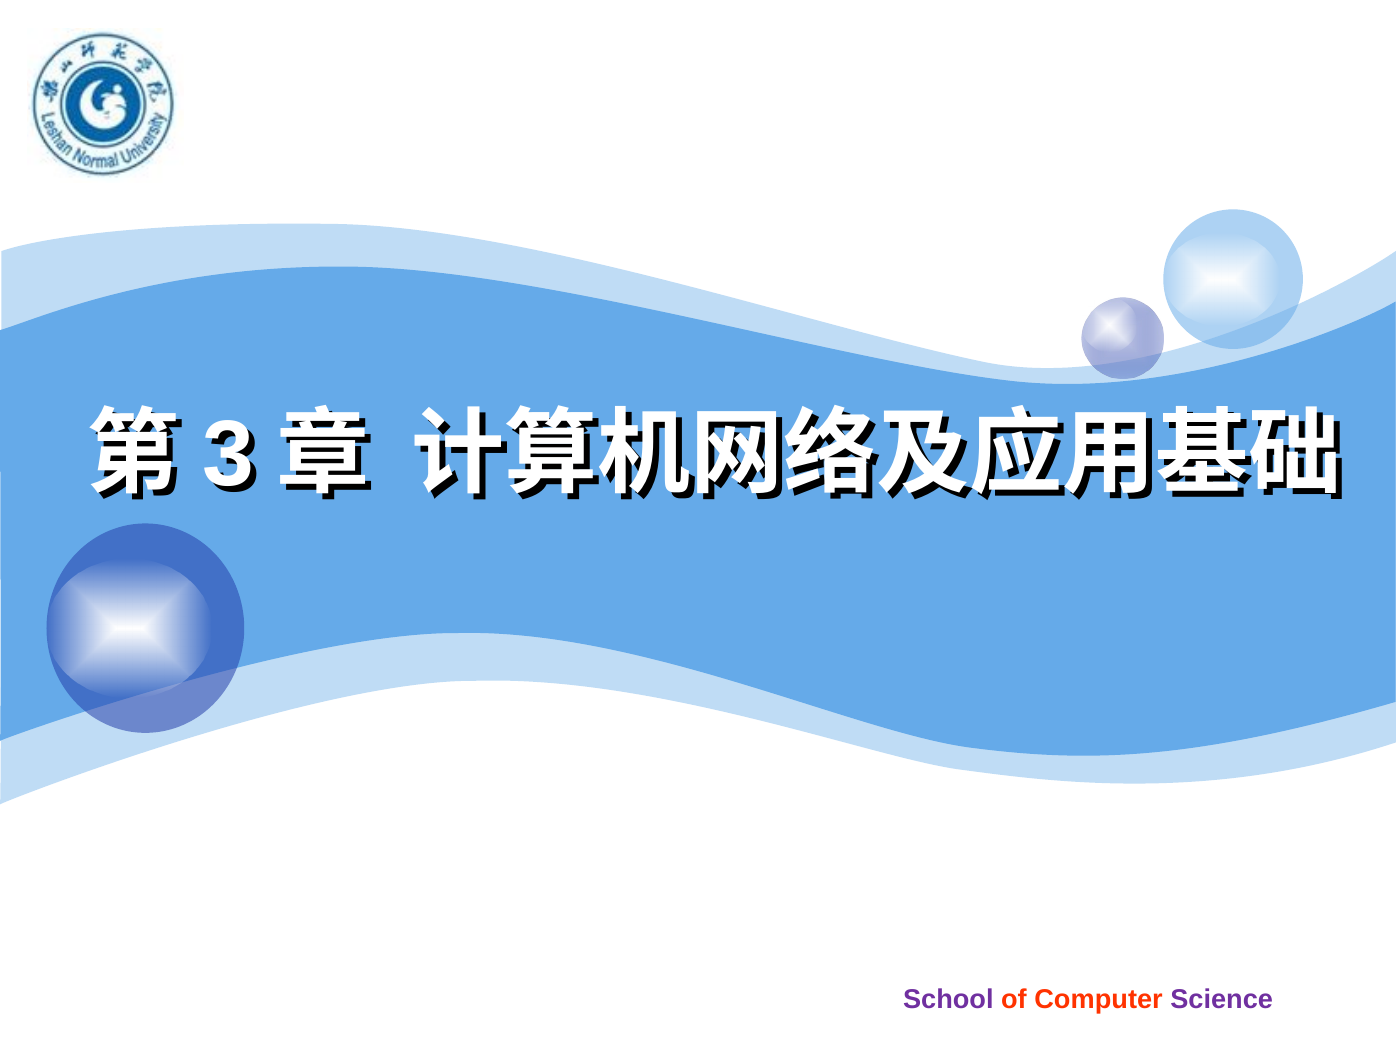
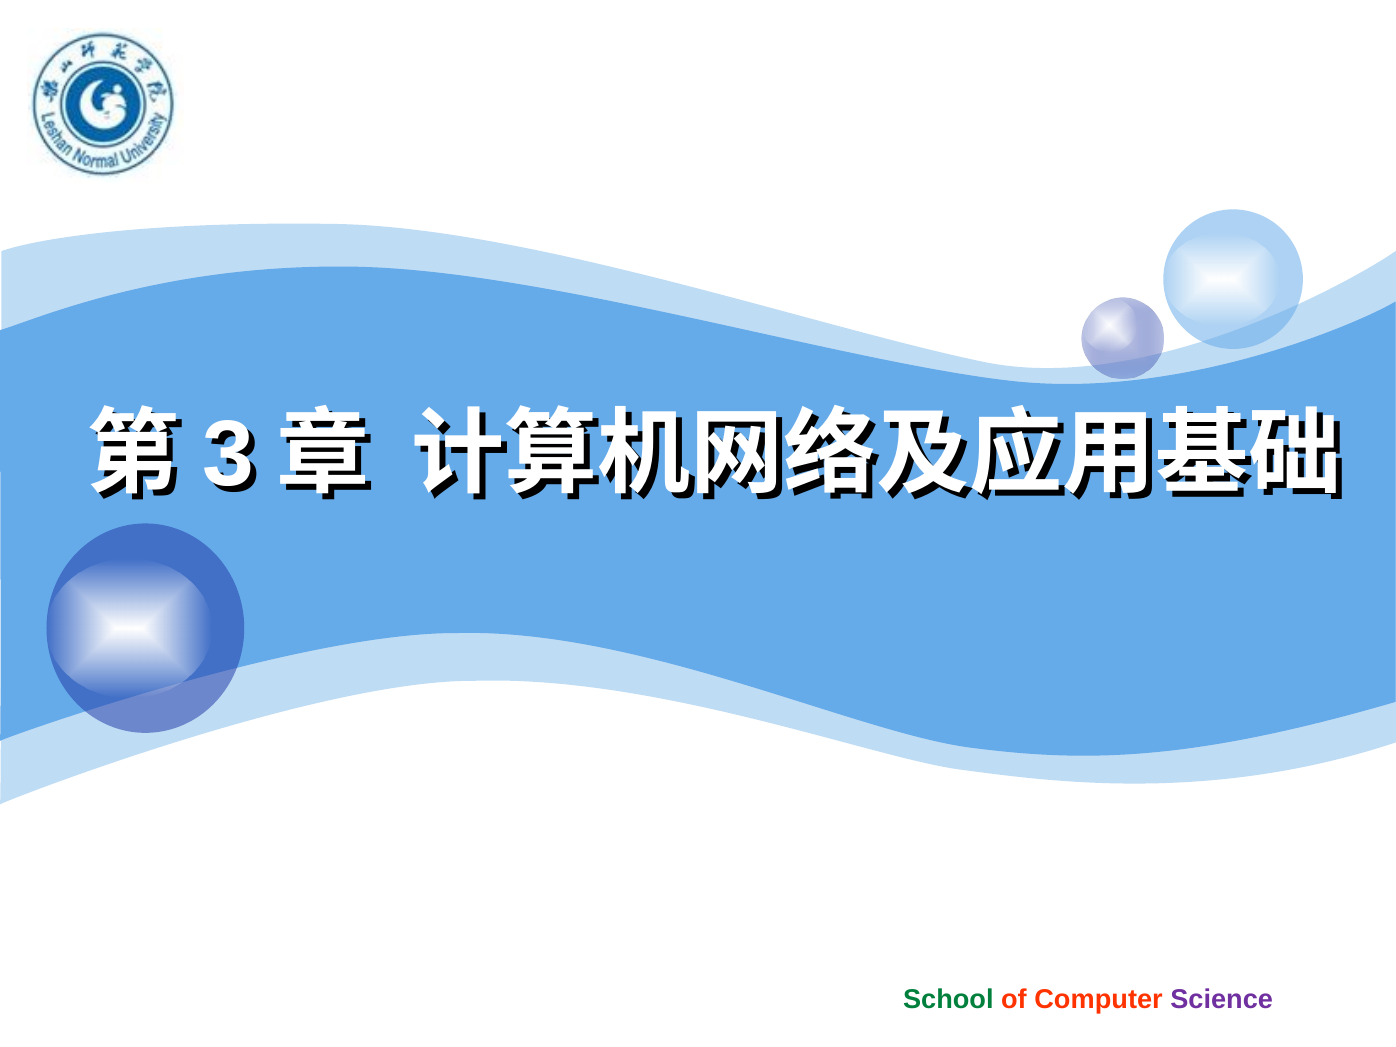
School colour: purple -> green
